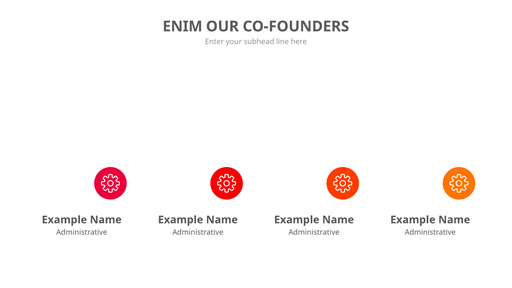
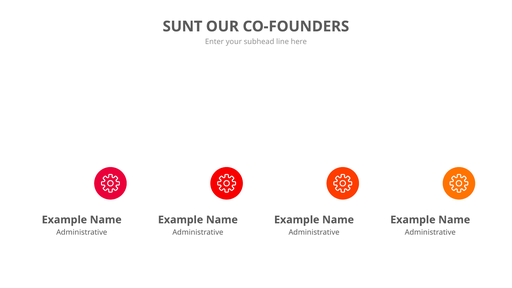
ENIM: ENIM -> SUNT
